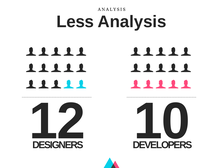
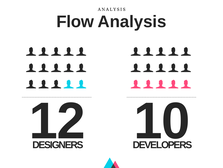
Less: Less -> Flow
